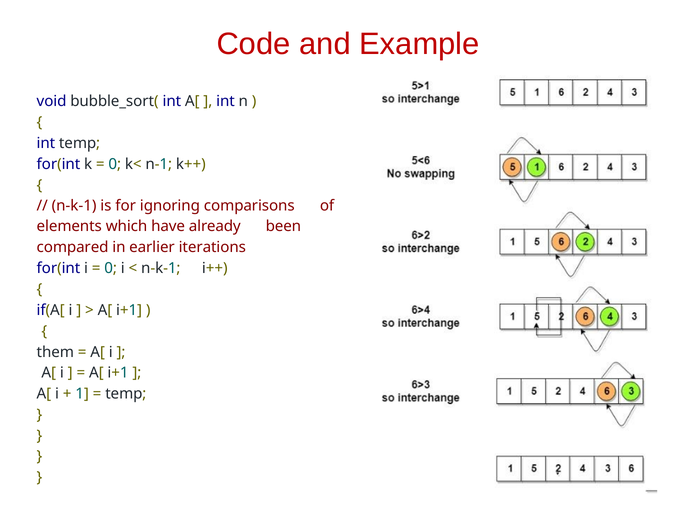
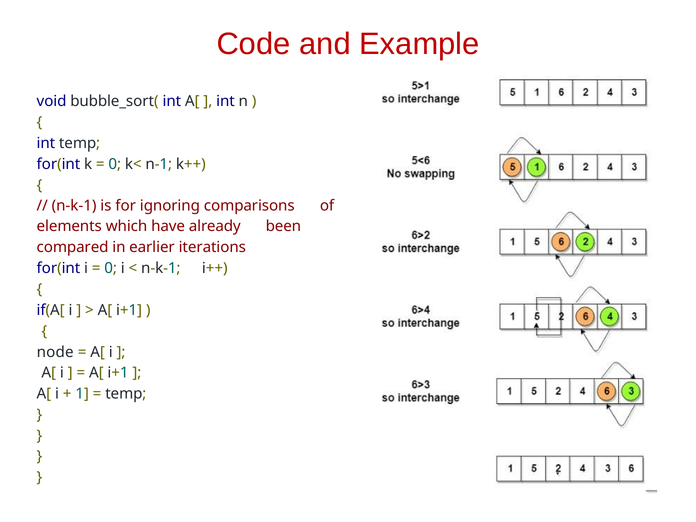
them: them -> node
